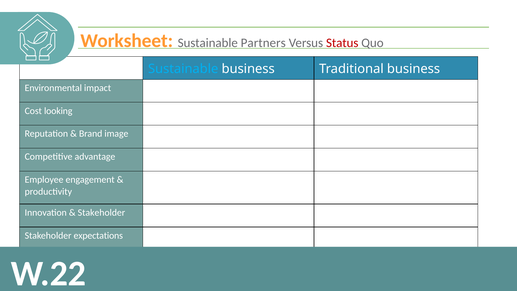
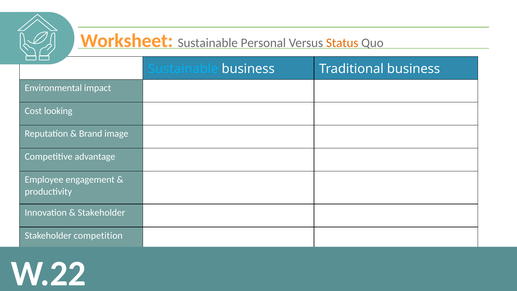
Partners: Partners -> Personal
Status colour: red -> orange
expectations: expectations -> competition
